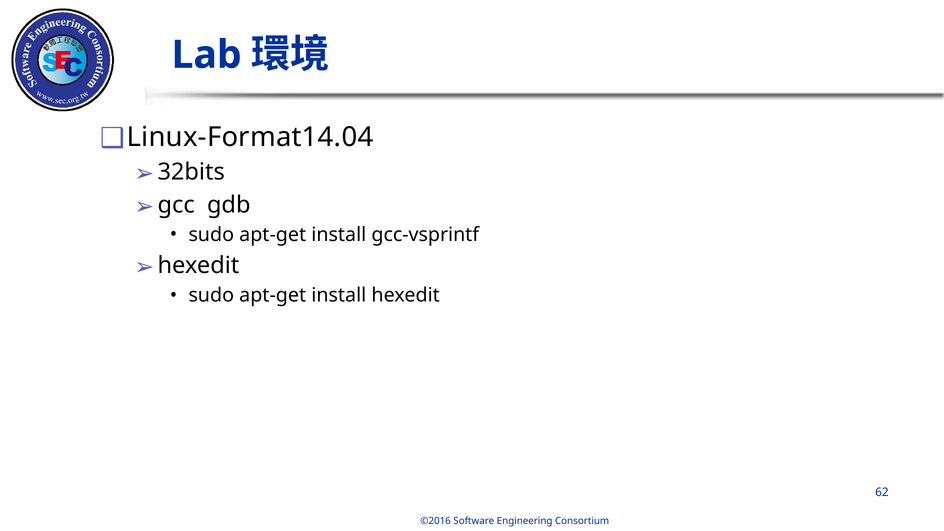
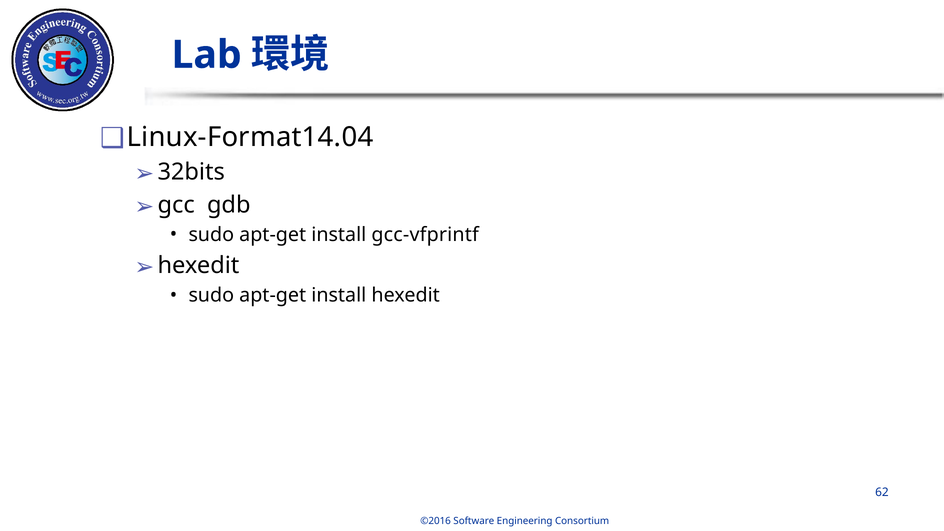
gcc-vsprintf: gcc-vsprintf -> gcc-vfprintf
